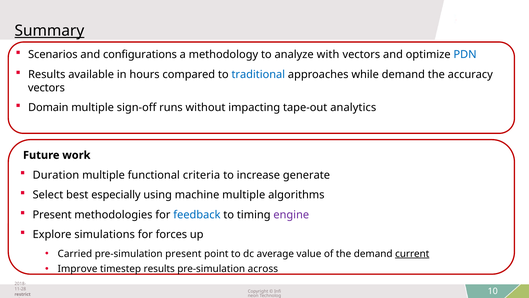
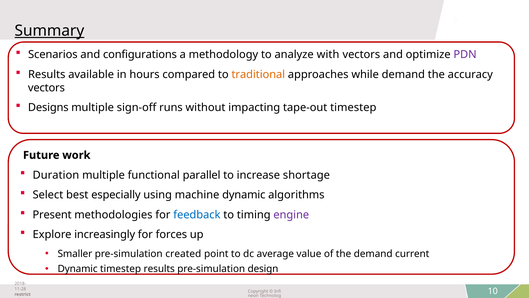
PDN colour: blue -> purple
traditional colour: blue -> orange
Domain: Domain -> Designs
tape-out analytics: analytics -> timestep
criteria: criteria -> parallel
generate: generate -> shortage
machine multiple: multiple -> dynamic
simulations: simulations -> increasingly
Carried: Carried -> Smaller
pre-simulation present: present -> created
current underline: present -> none
Improve at (78, 269): Improve -> Dynamic
across: across -> design
